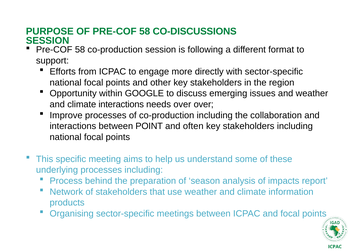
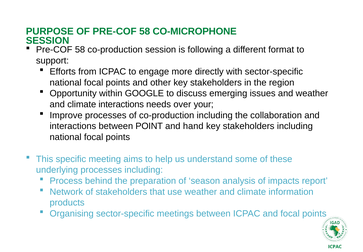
CO-DISCUSSIONS: CO-DISCUSSIONS -> CO-MICROPHONE
over over: over -> your
often: often -> hand
